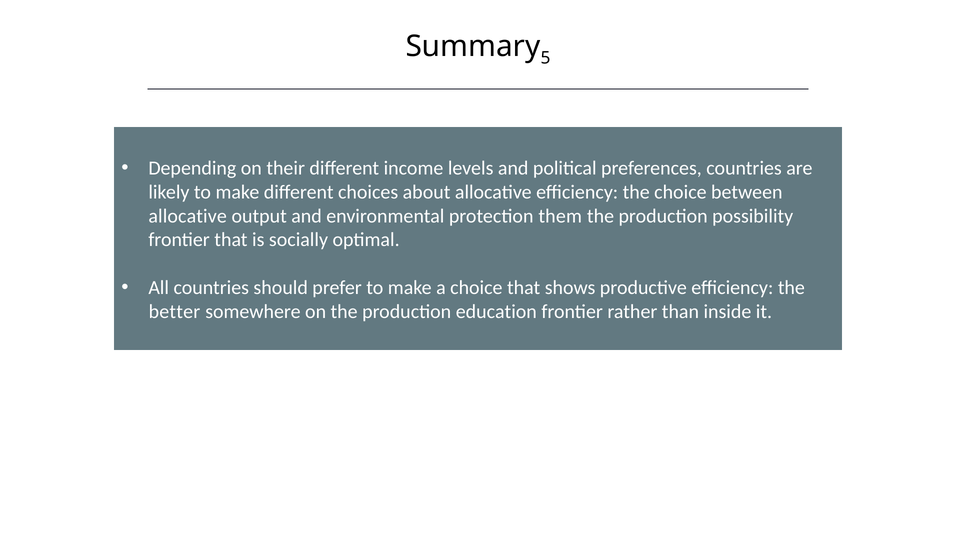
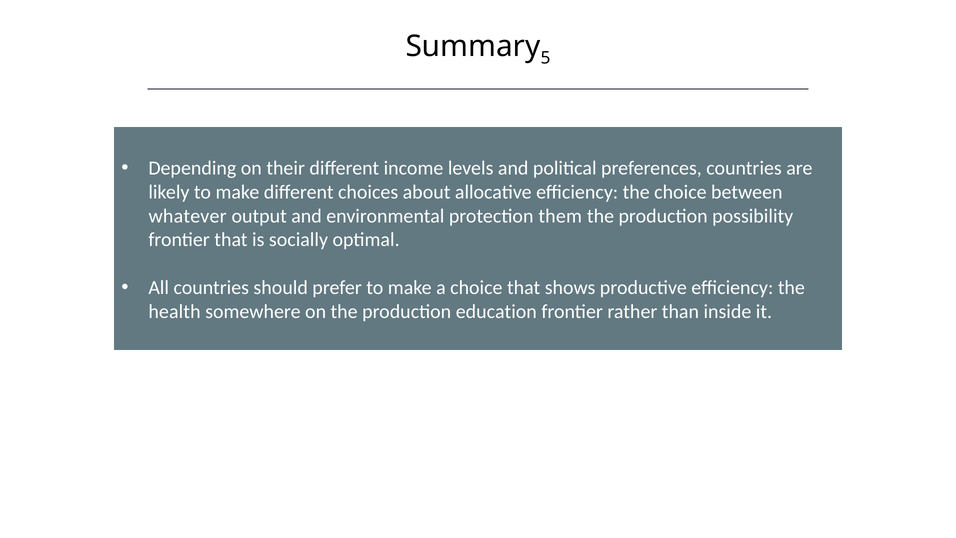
allocative at (188, 216): allocative -> whatever
better: better -> health
